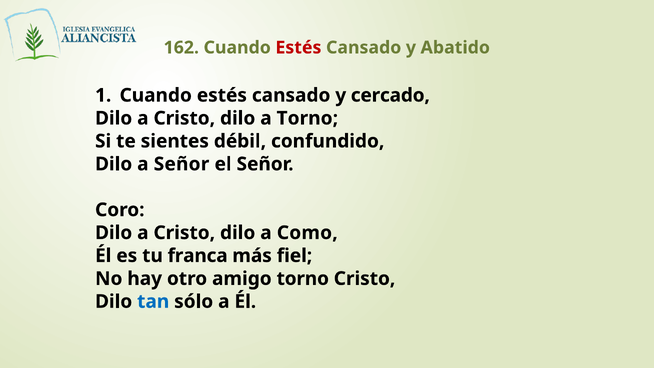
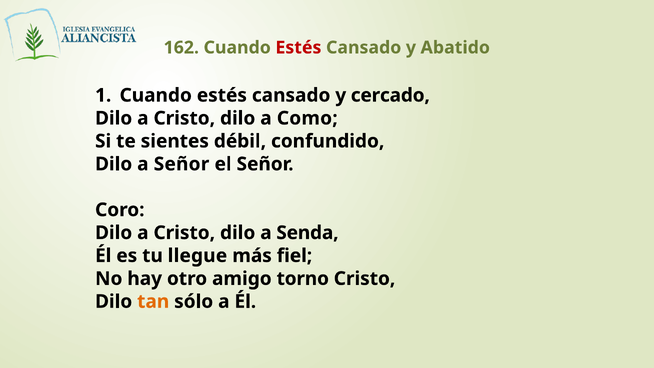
a Torno: Torno -> Como
Como: Como -> Senda
franca: franca -> llegue
tan colour: blue -> orange
